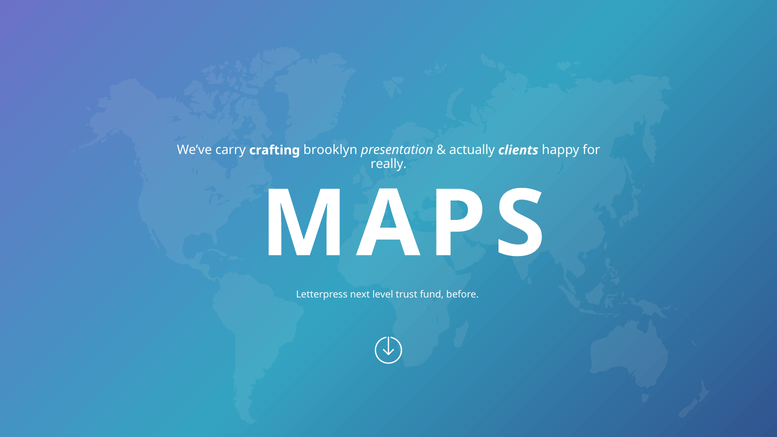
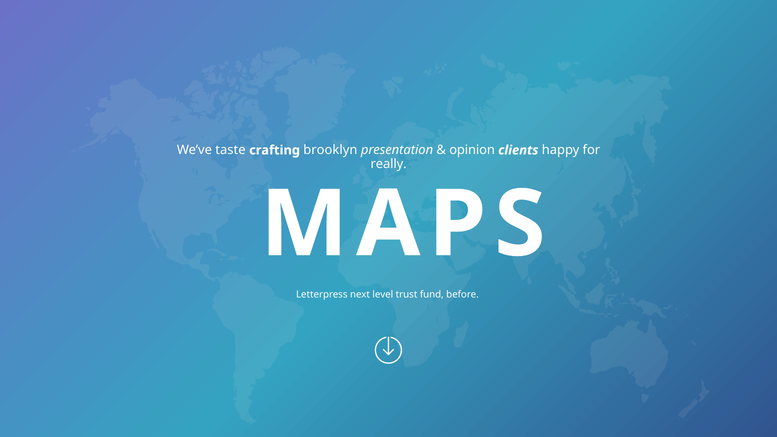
carry: carry -> taste
actually: actually -> opinion
